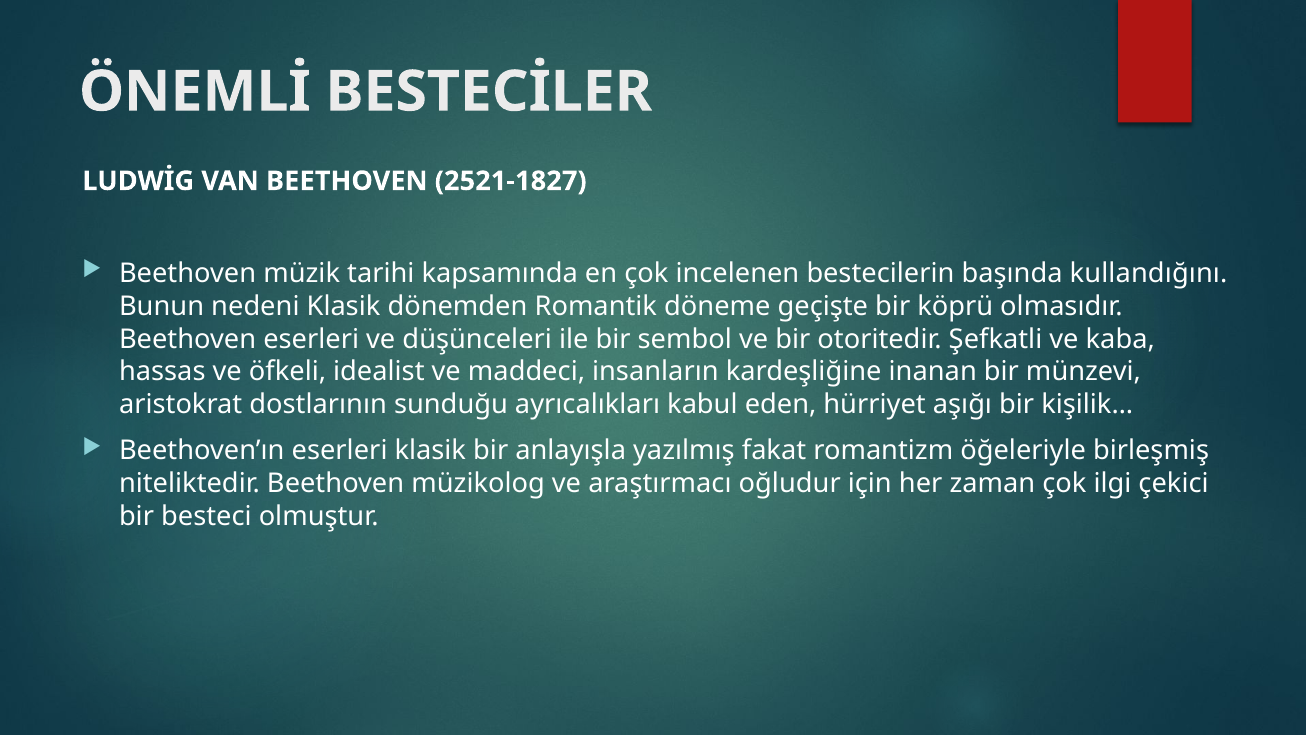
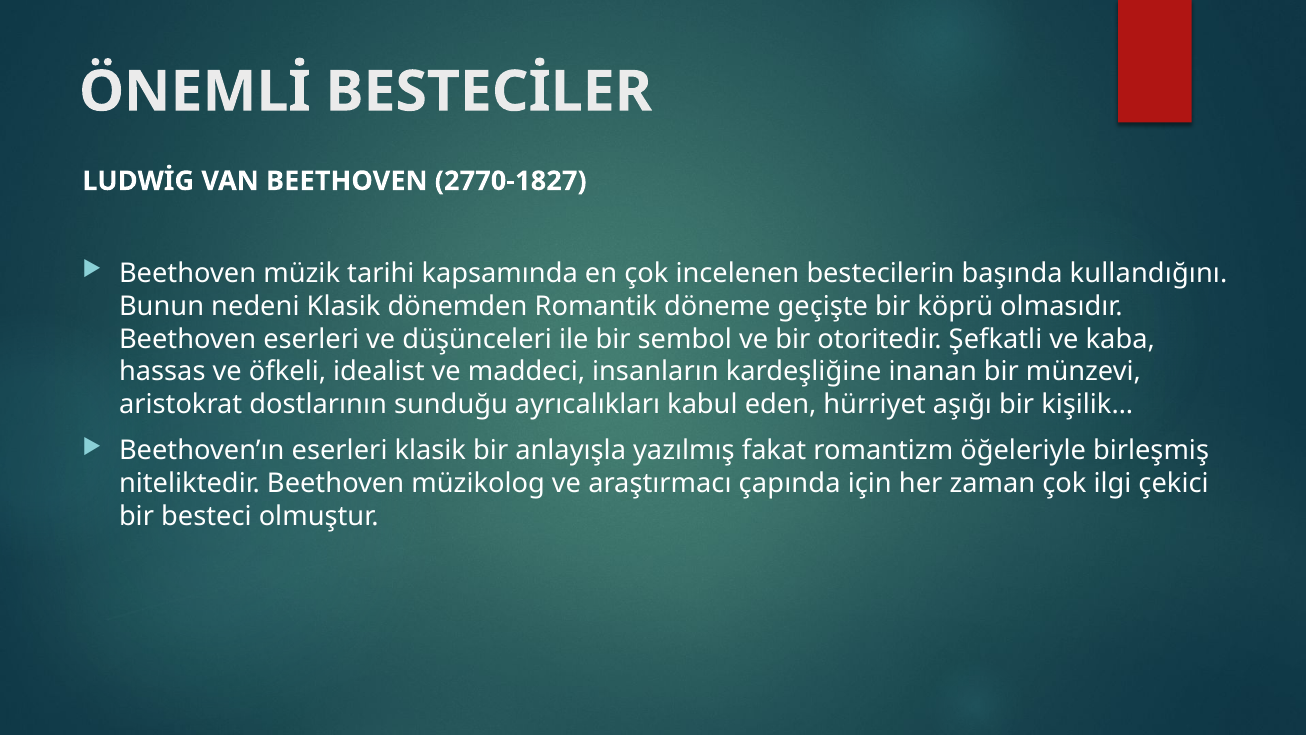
2521-1827: 2521-1827 -> 2770-1827
oğludur: oğludur -> çapında
